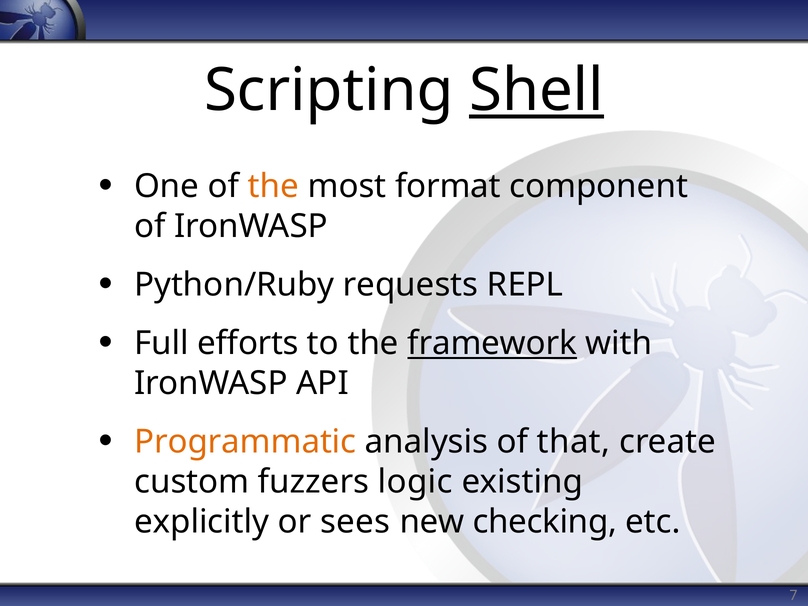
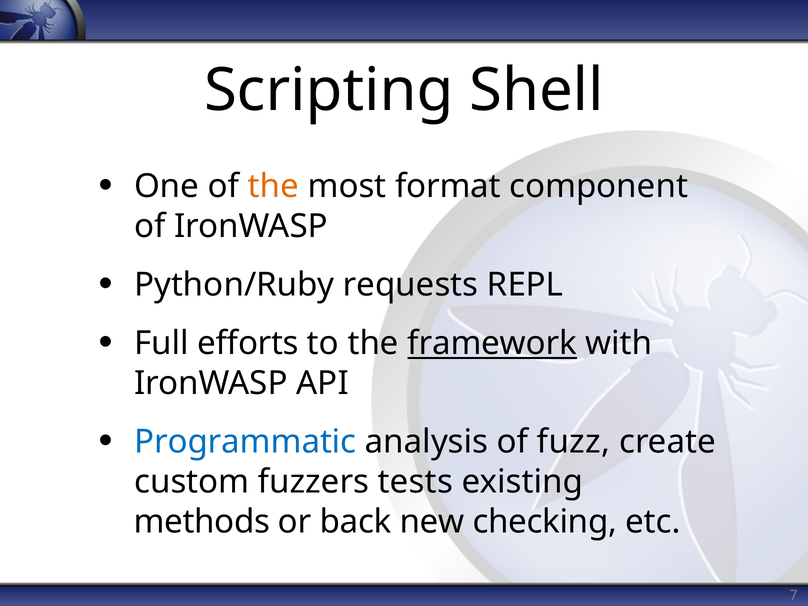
Shell underline: present -> none
Programmatic colour: orange -> blue
that: that -> fuzz
logic: logic -> tests
explicitly: explicitly -> methods
sees: sees -> back
